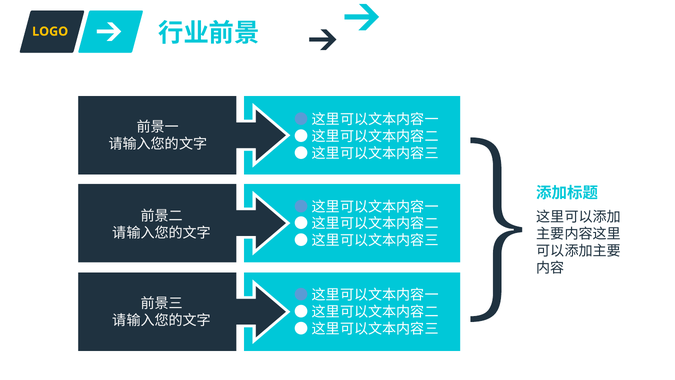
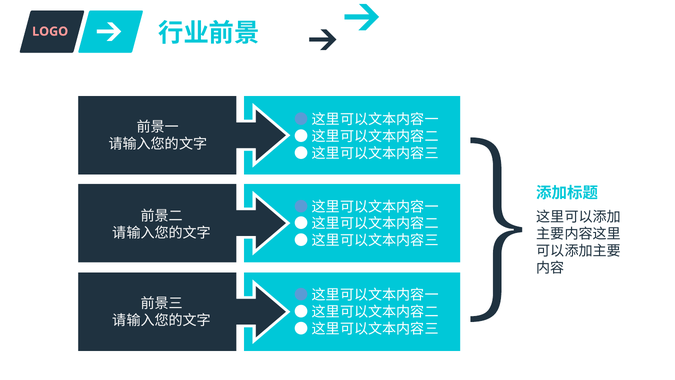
LOGO colour: yellow -> pink
